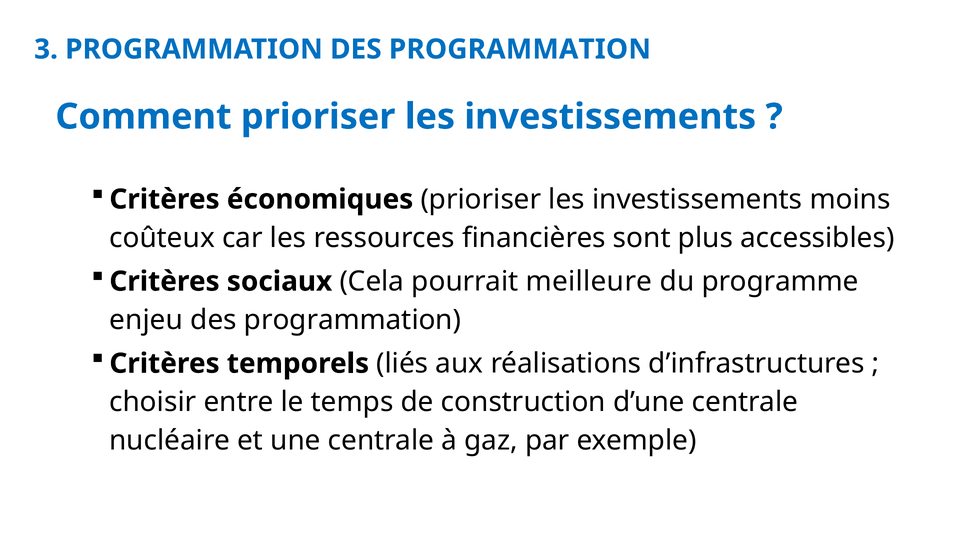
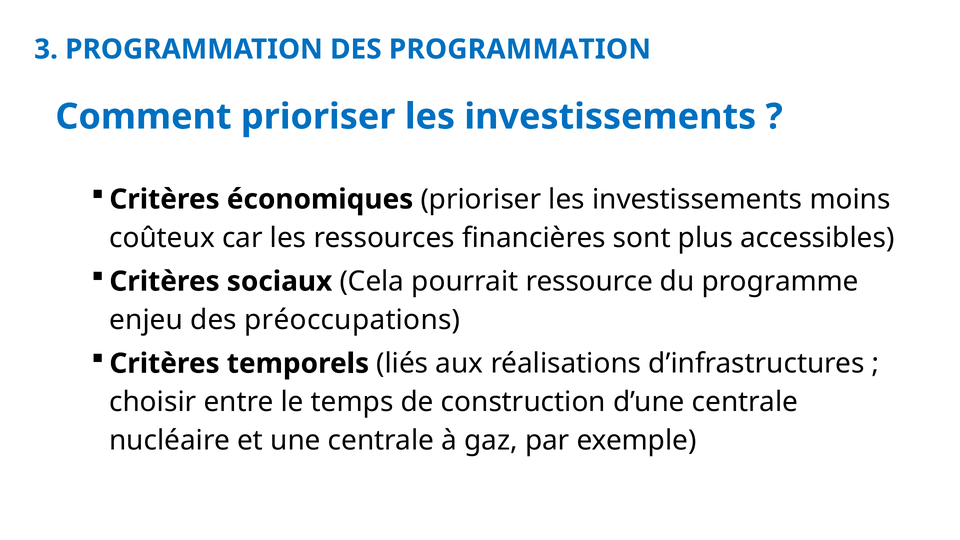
meilleure: meilleure -> ressource
programmation at (353, 320): programmation -> préoccupations
